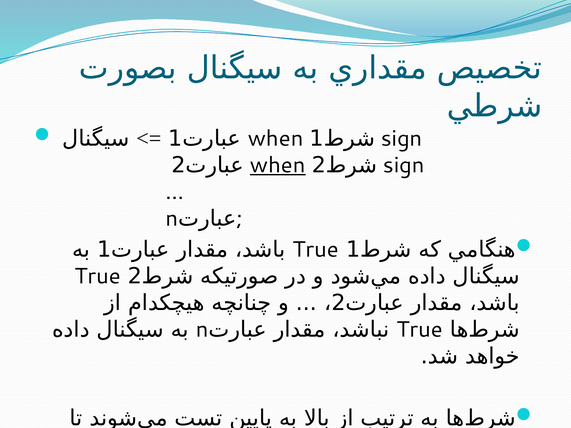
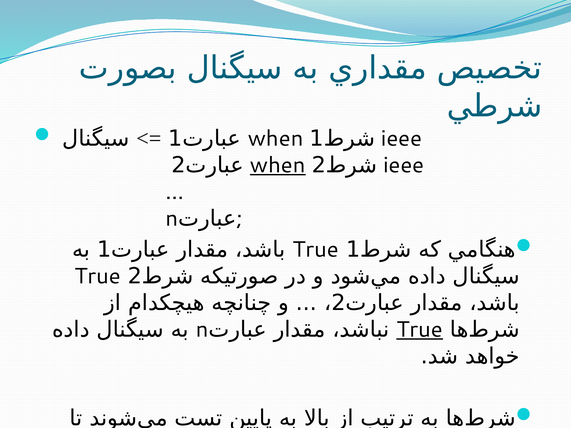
sign at (402, 139): sign -> ieee
sign at (404, 165): sign -> ieee
True at (420, 330) underline: none -> present
